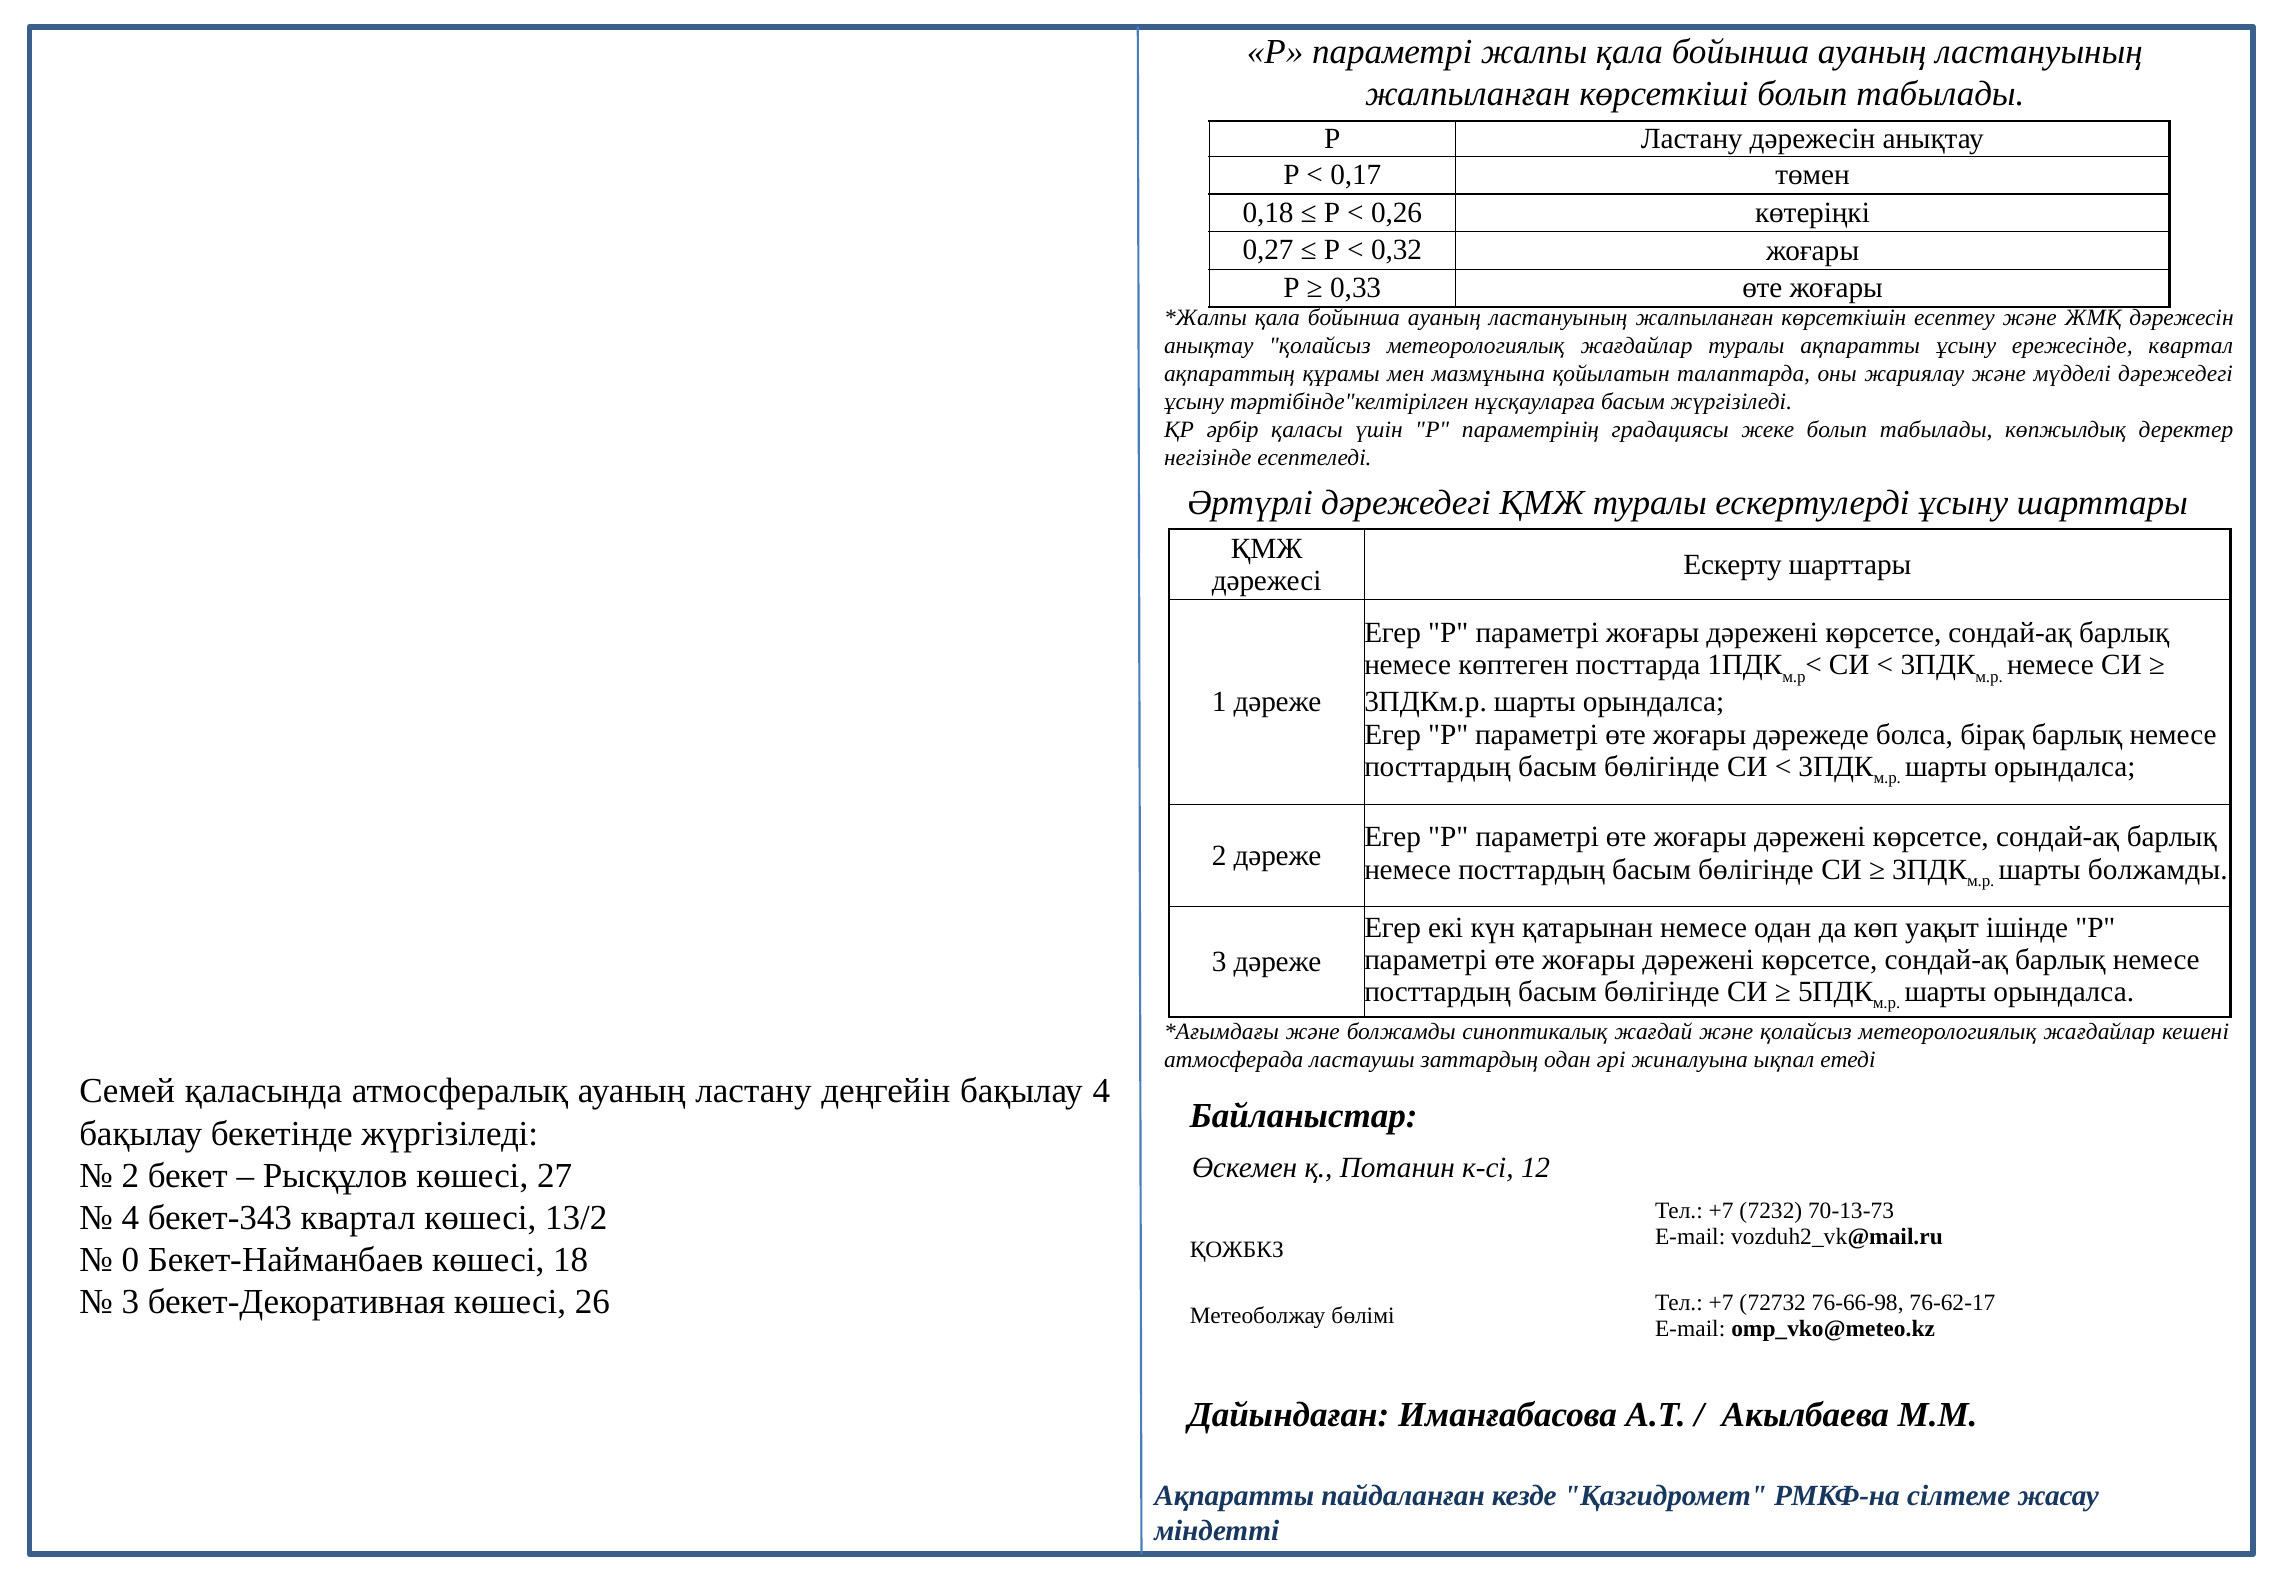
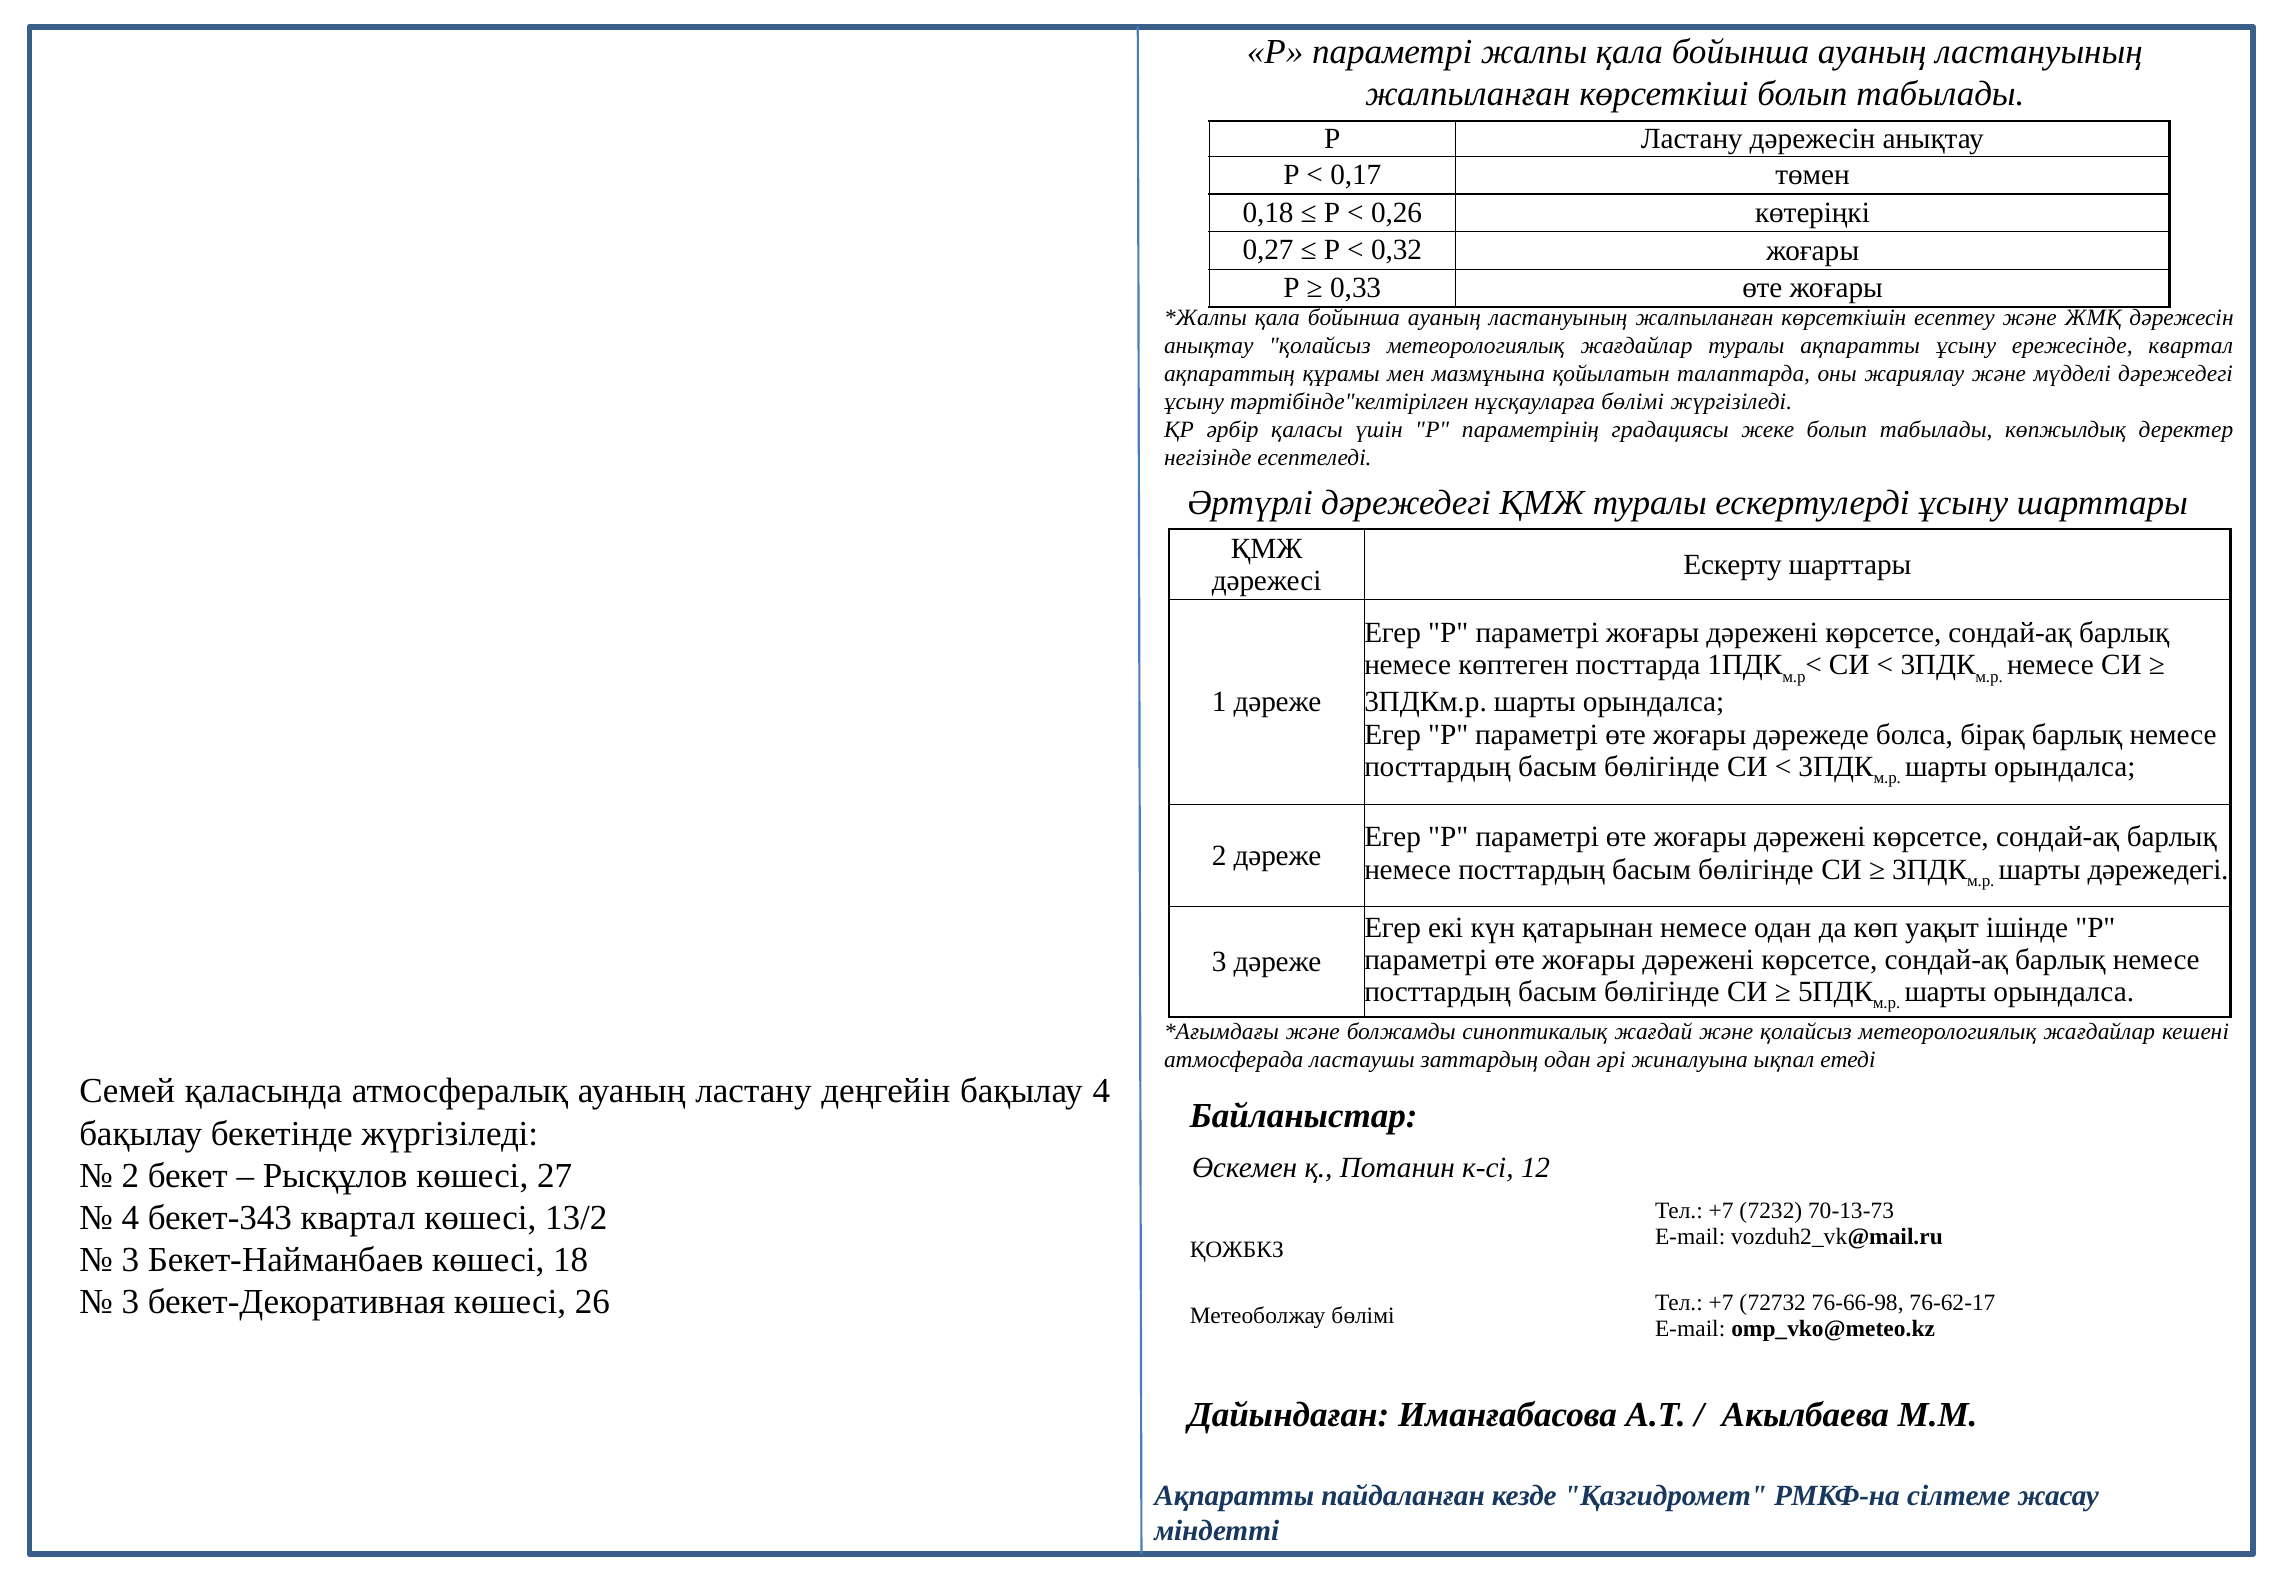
нұсқауларға басым: басым -> бөлімі
шарты болжамды: болжамды -> дәрежедегі
0 at (130, 1260): 0 -> 3
